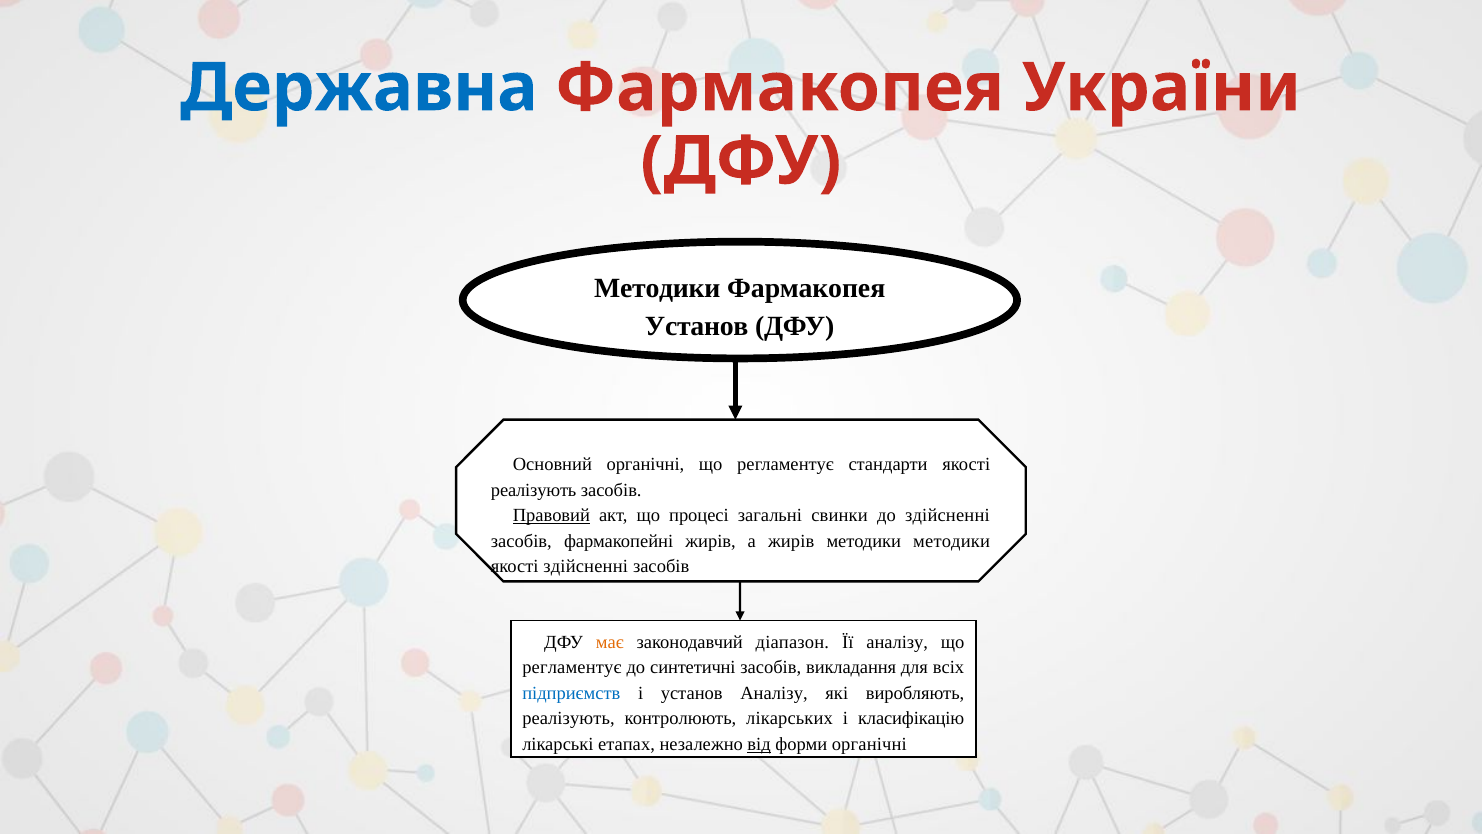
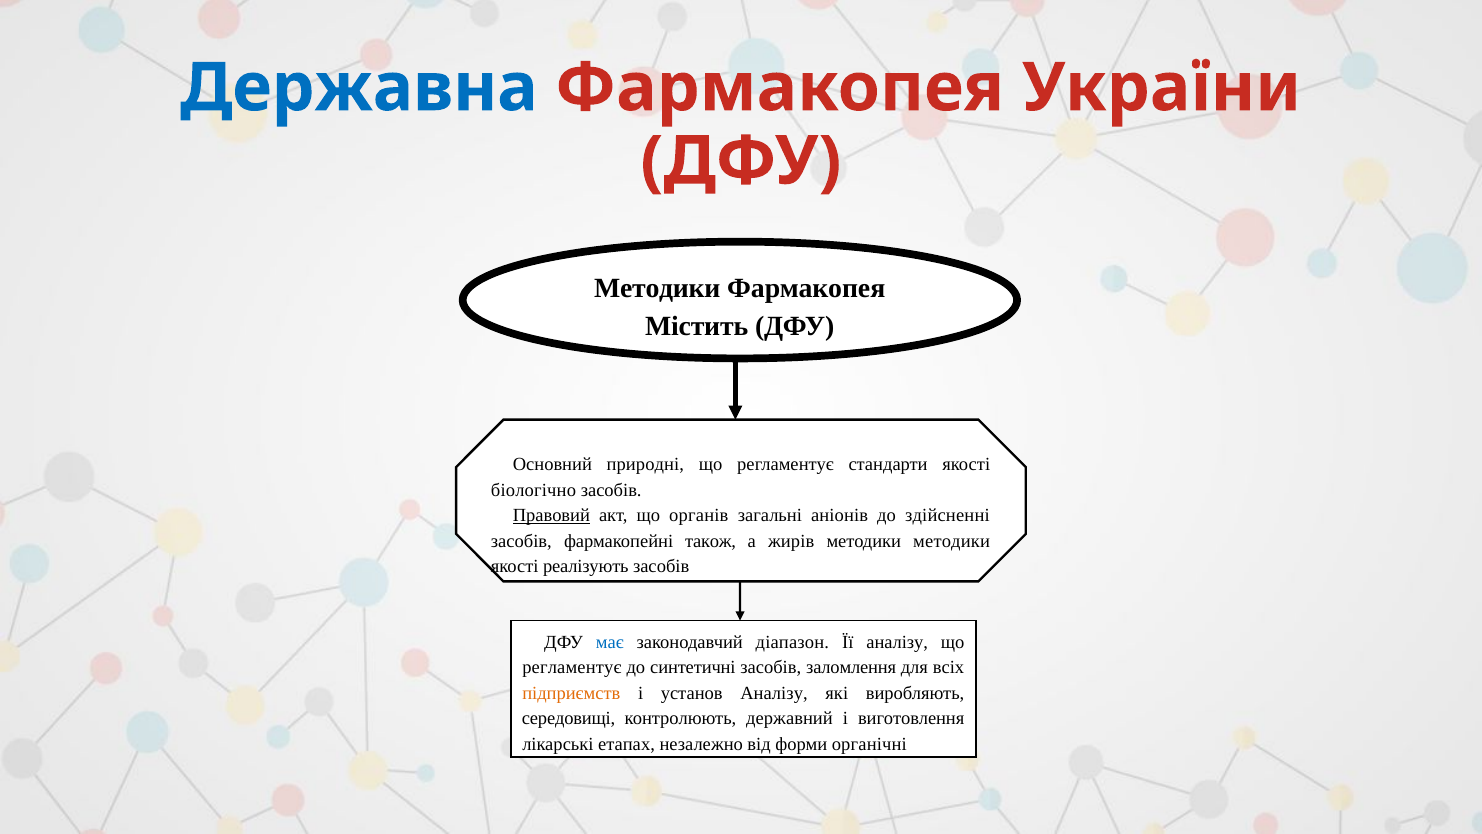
Установ at (697, 326): Установ -> Містить
Основний органічні: органічні -> природні
реалізують at (534, 490): реалізують -> біологічно
процесі: процесі -> органів
свинки: свинки -> аніонів
фармакопейні жирів: жирів -> також
якості здійсненні: здійсненні -> реалізують
має colour: orange -> blue
викладання: викладання -> заломлення
підприємств colour: blue -> orange
реалізують at (568, 718): реалізують -> середовищі
лікарських: лікарських -> державний
класифікацію: класифікацію -> виготовлення
від underline: present -> none
